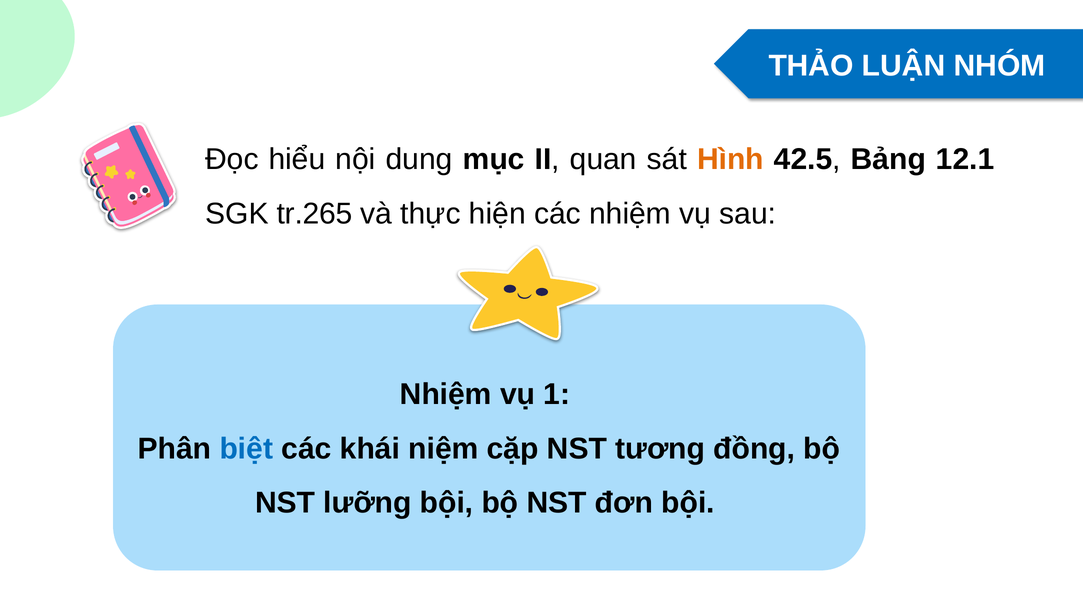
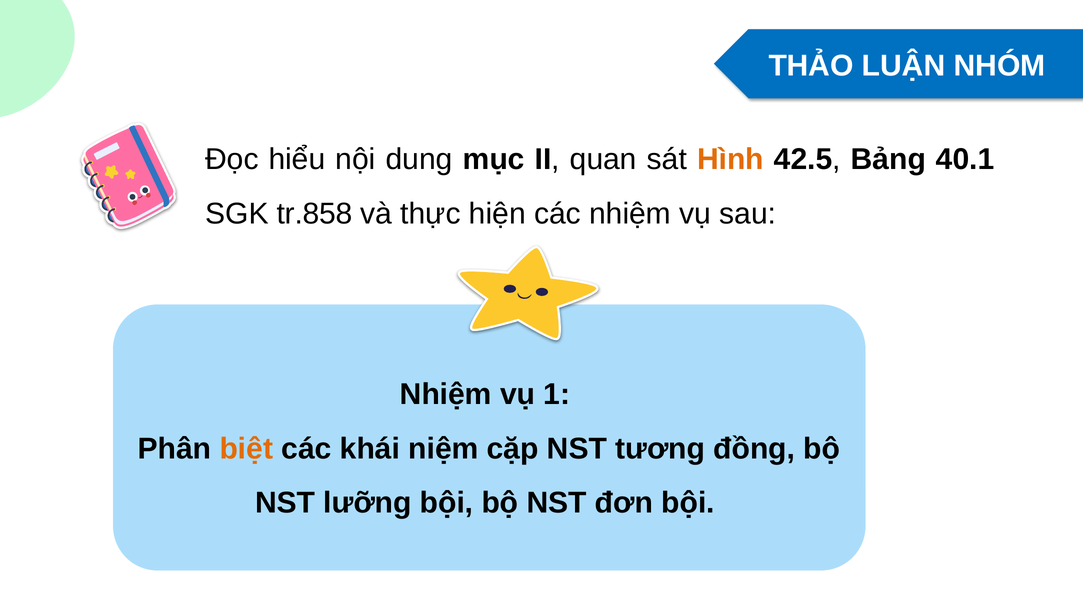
12.1: 12.1 -> 40.1
tr.265: tr.265 -> tr.858
biệt colour: blue -> orange
